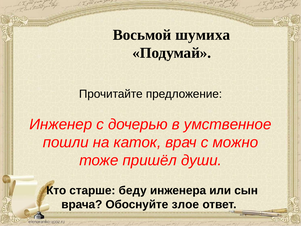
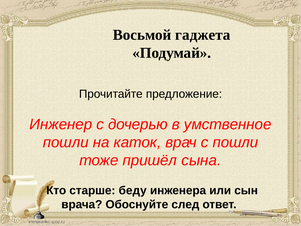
шумиха: шумиха -> гаджета
с можно: можно -> пошли
души: души -> сына
злое: злое -> след
